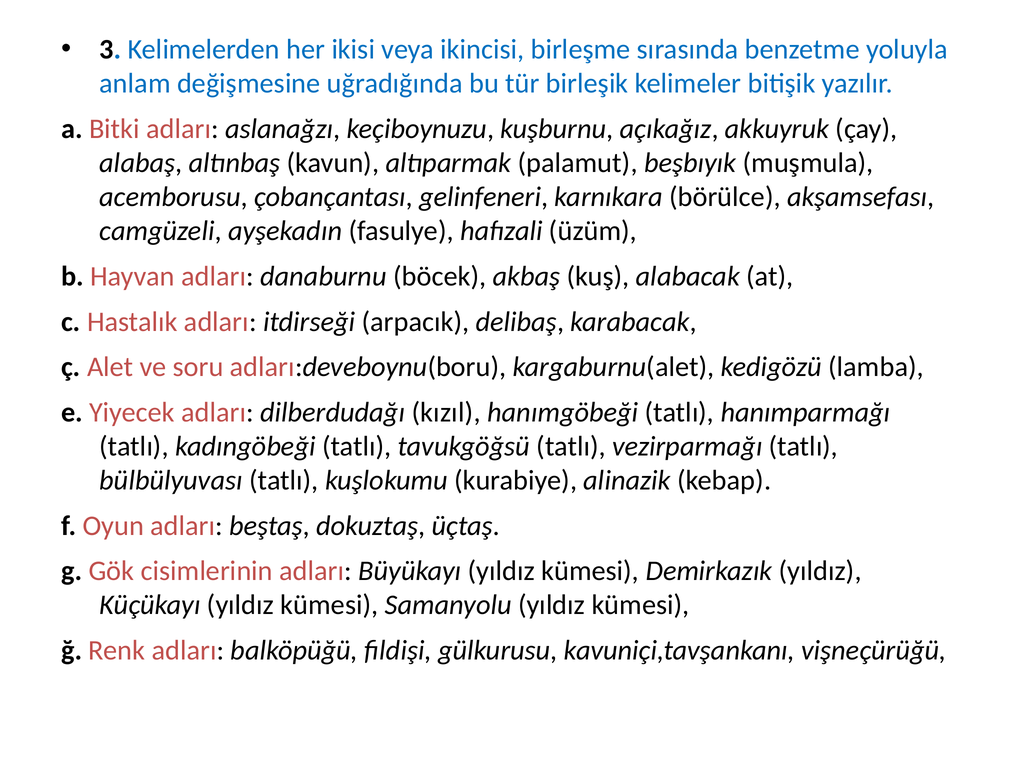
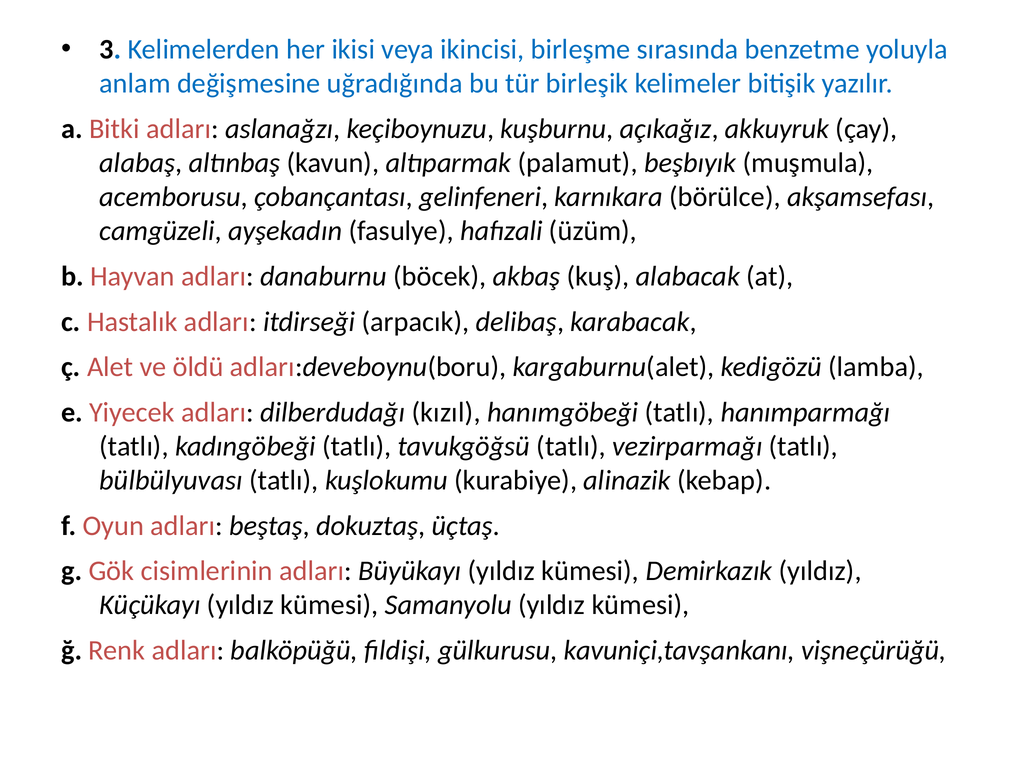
soru: soru -> öldü
